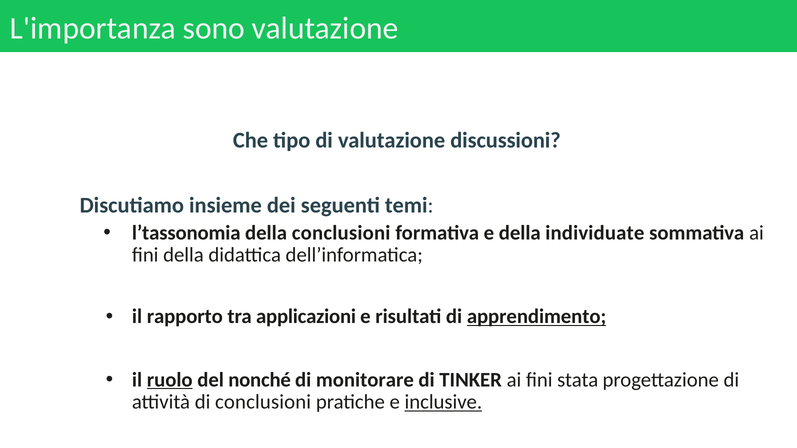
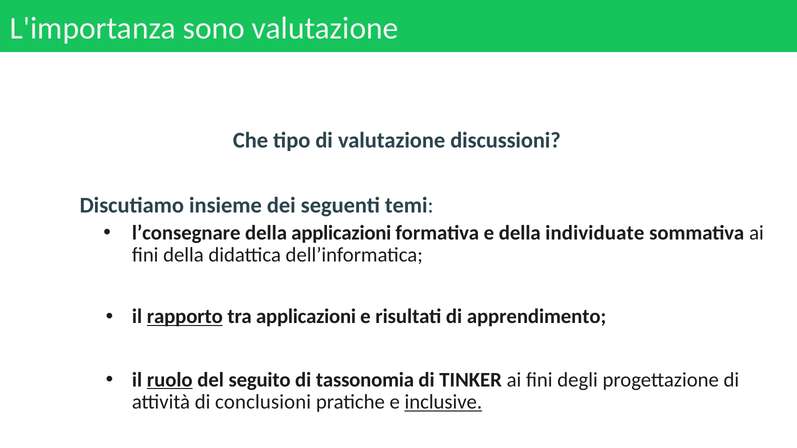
l’tassonomia: l’tassonomia -> l’consegnare
della conclusioni: conclusioni -> applicazioni
rapporto underline: none -> present
apprendimento underline: present -> none
nonché: nonché -> seguito
monitorare: monitorare -> tassonomia
stata: stata -> degli
